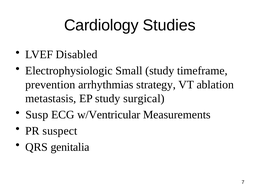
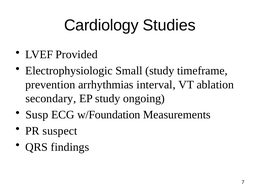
Disabled: Disabled -> Provided
strategy: strategy -> interval
metastasis: metastasis -> secondary
surgical: surgical -> ongoing
w/Ventricular: w/Ventricular -> w/Foundation
genitalia: genitalia -> findings
